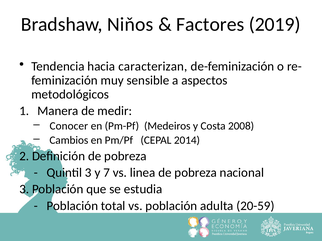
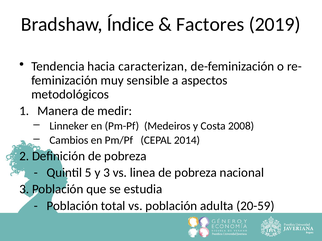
Niňos: Niňos -> Índice
Conocer: Conocer -> Linneker
Quintil 3: 3 -> 5
y 7: 7 -> 3
